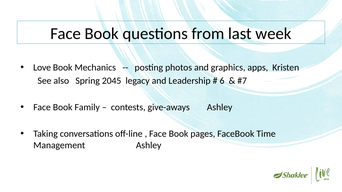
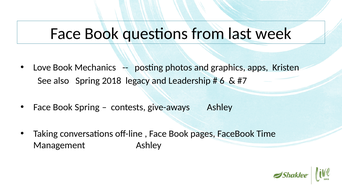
2045: 2045 -> 2018
Book Family: Family -> Spring
